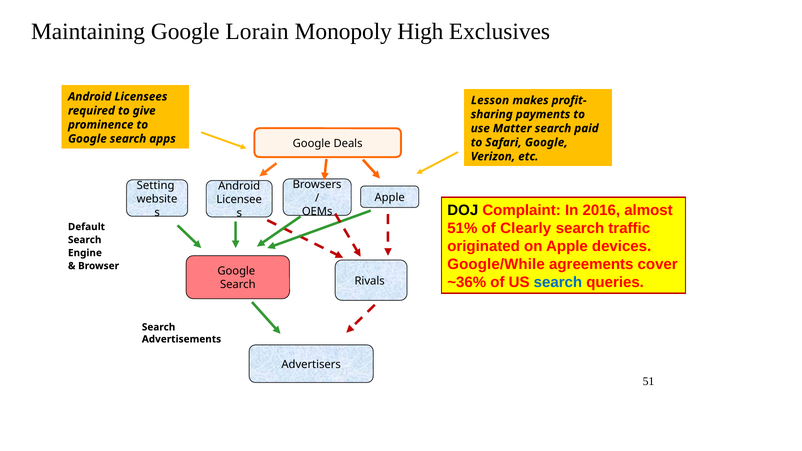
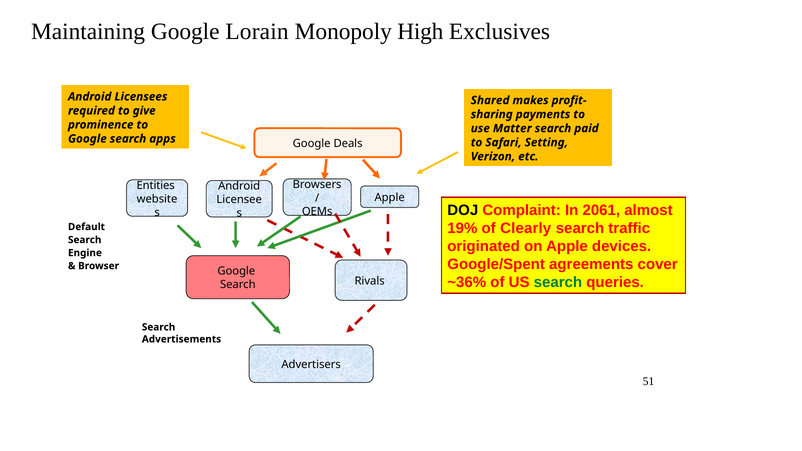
Lesson: Lesson -> Shared
Safari Google: Google -> Setting
Setting: Setting -> Entities
2016: 2016 -> 2061
51%: 51% -> 19%
Google/While: Google/While -> Google/Spent
search at (558, 282) colour: blue -> green
